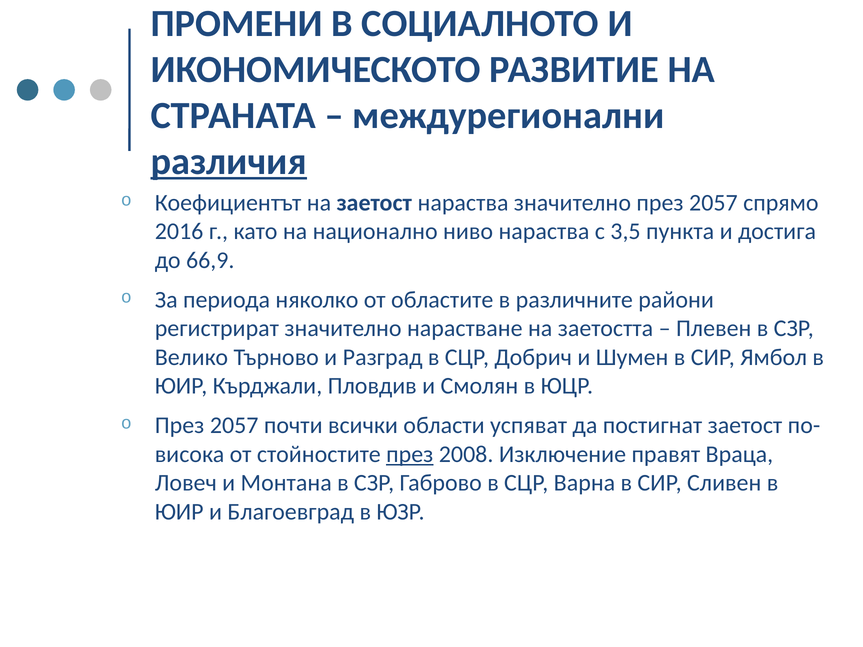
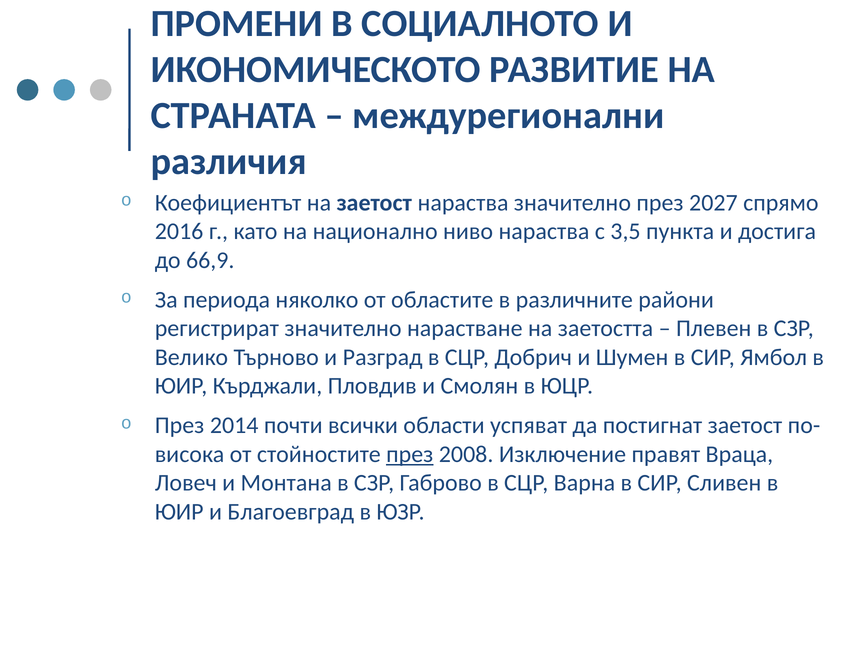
различия underline: present -> none
значително през 2057: 2057 -> 2027
2057 at (234, 426): 2057 -> 2014
